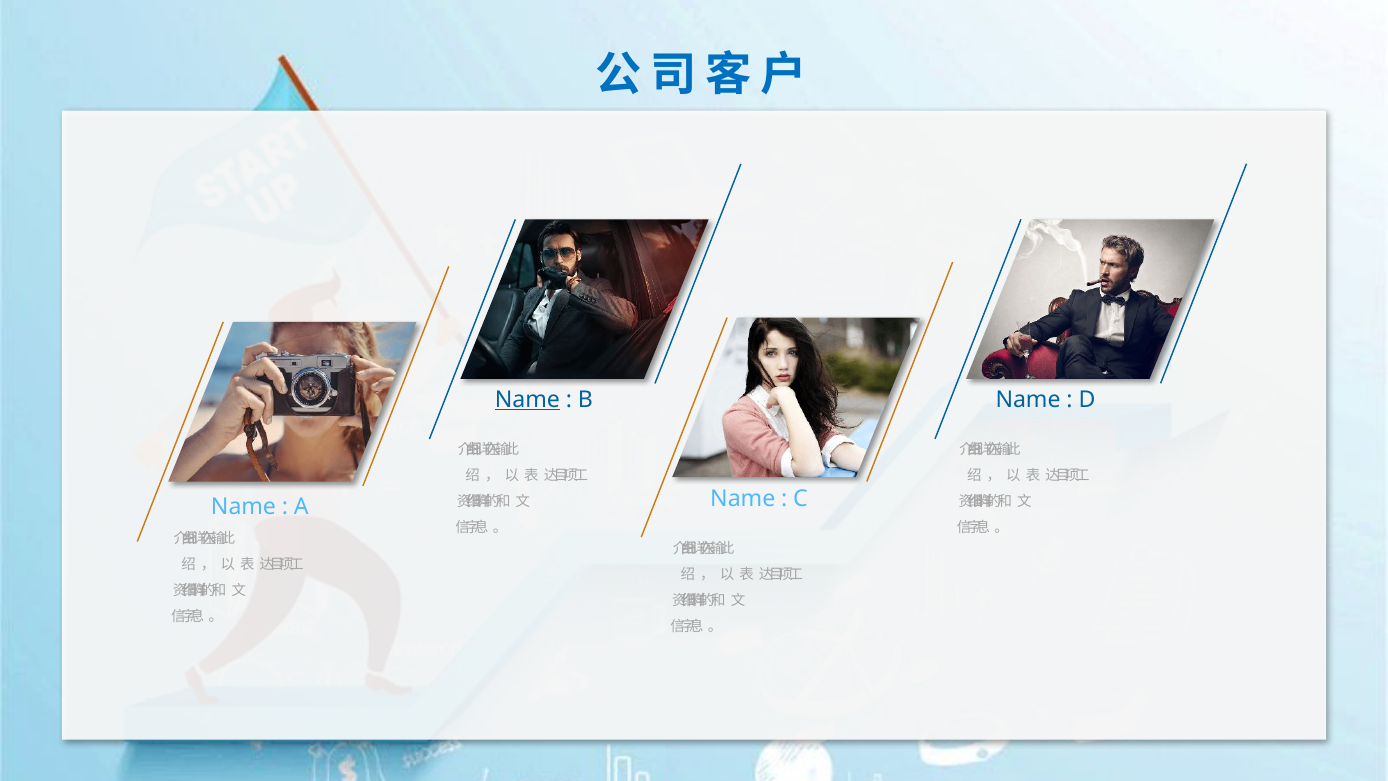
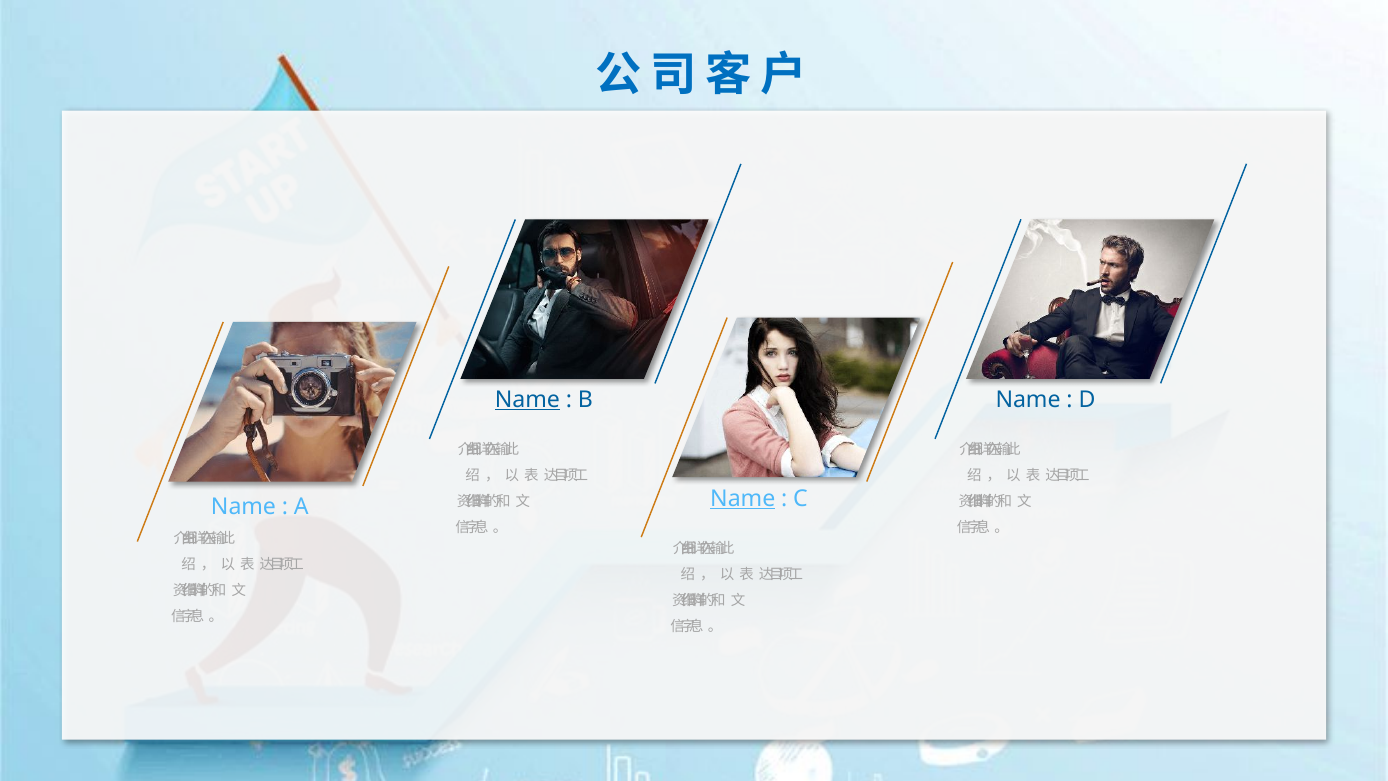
Name at (743, 499) underline: none -> present
